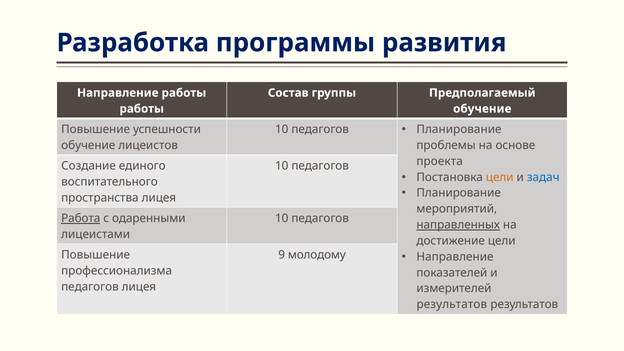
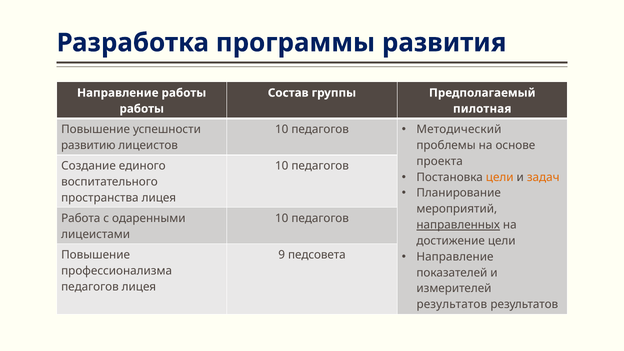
обучение at (482, 109): обучение -> пилотная
Планирование at (459, 129): Планирование -> Методический
обучение at (88, 145): обучение -> развитию
задач colour: blue -> orange
Работа underline: present -> none
молодому: молодому -> педсовета
